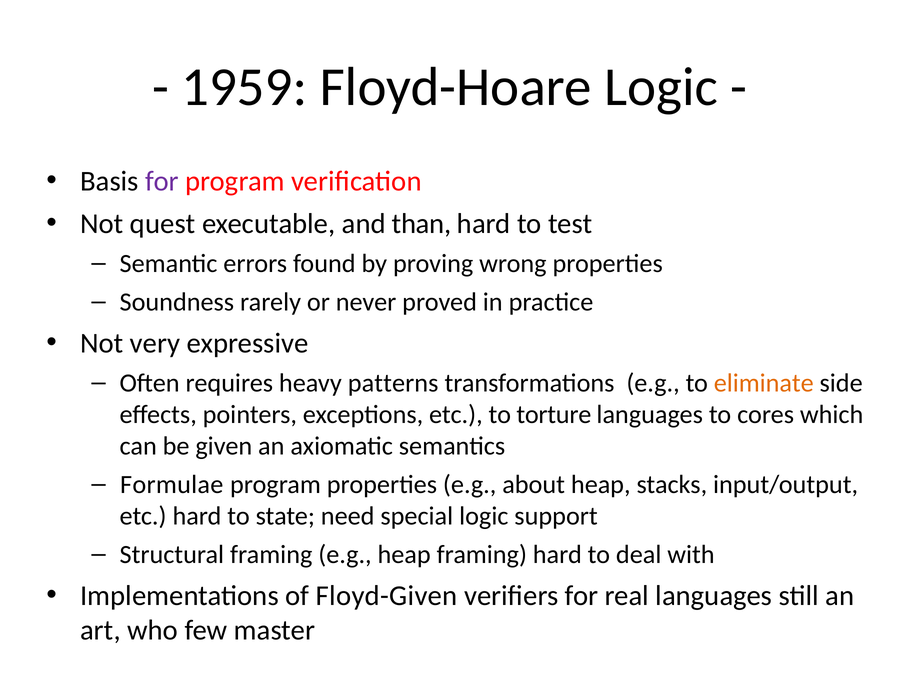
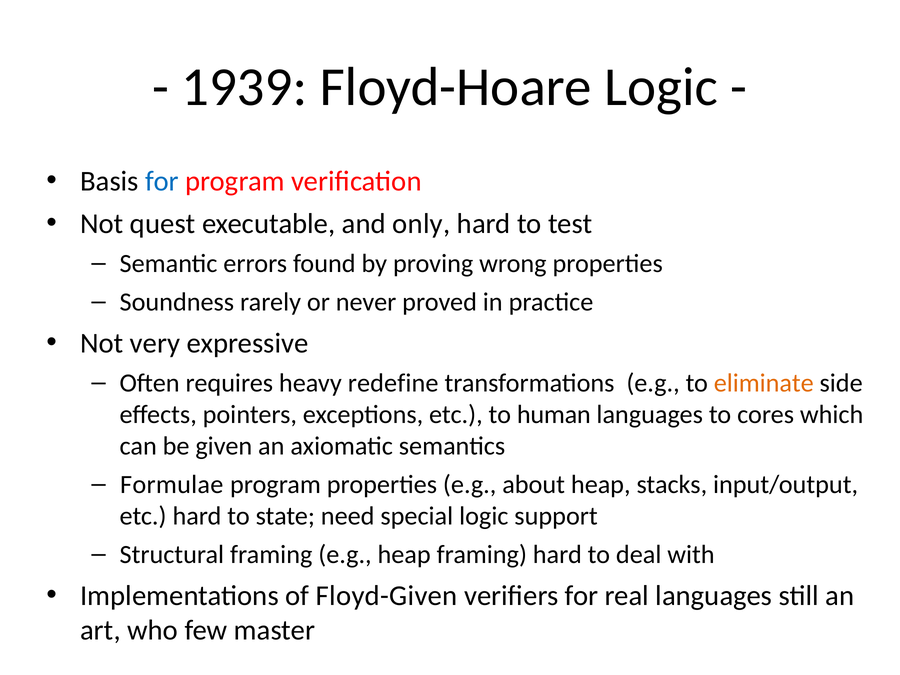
1959: 1959 -> 1939
for at (162, 181) colour: purple -> blue
than: than -> only
patterns: patterns -> redefine
torture: torture -> human
